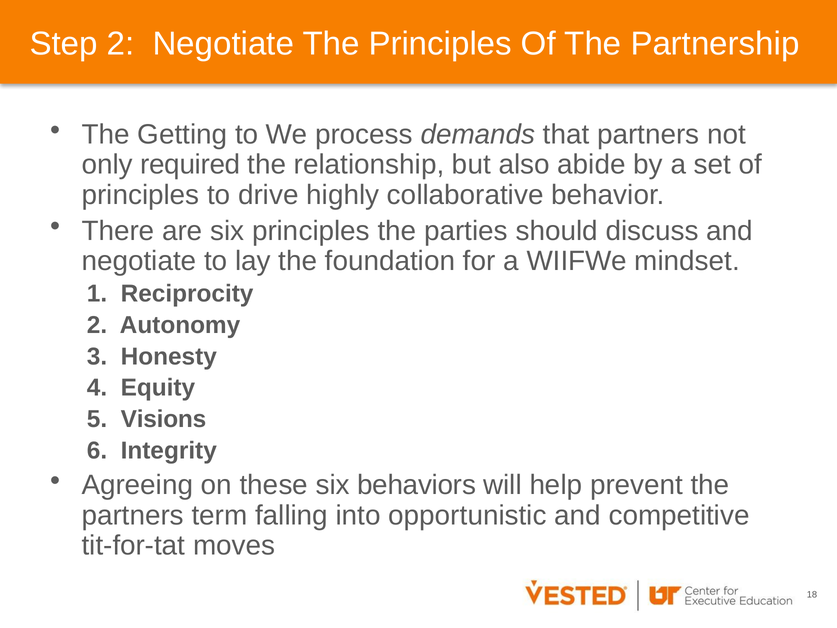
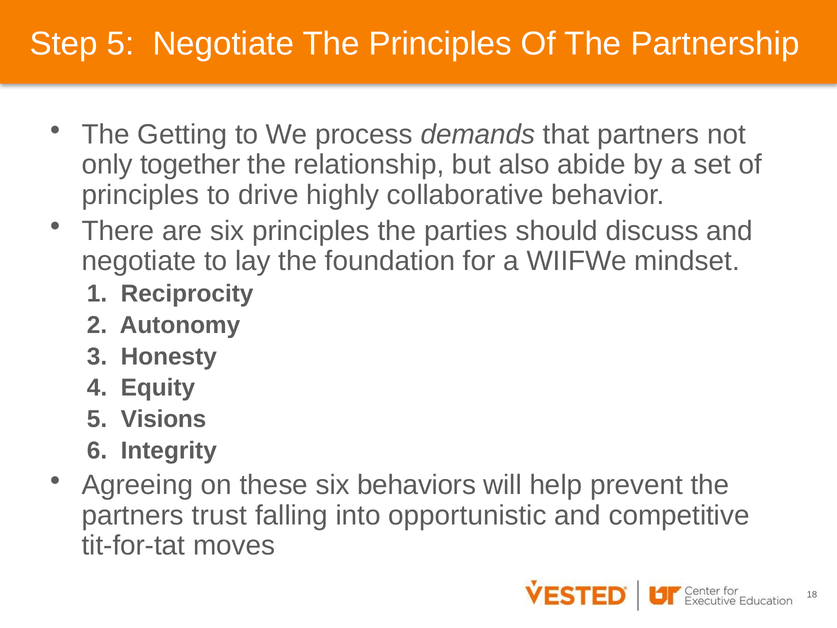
Step 2: 2 -> 5
required: required -> together
term: term -> trust
